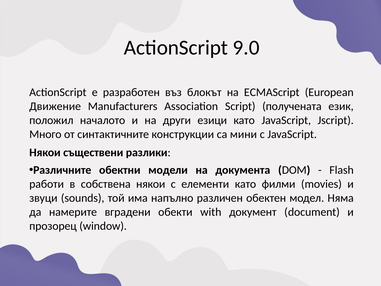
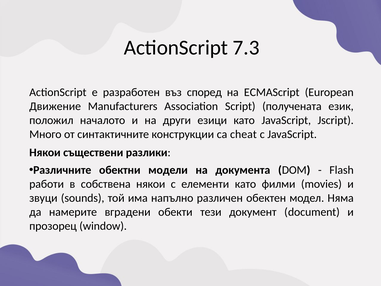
9.0: 9.0 -> 7.3
блокът: блокът -> според
мини: мини -> cheat
with: with -> тези
